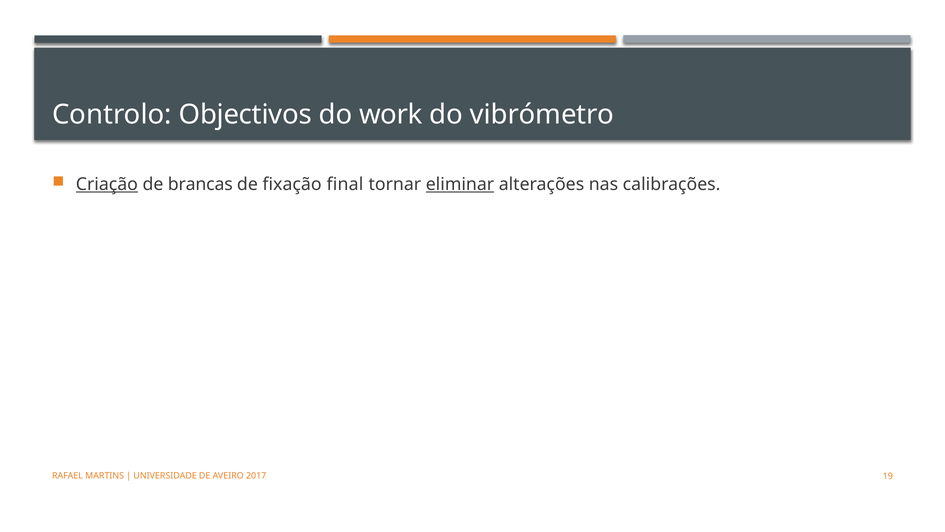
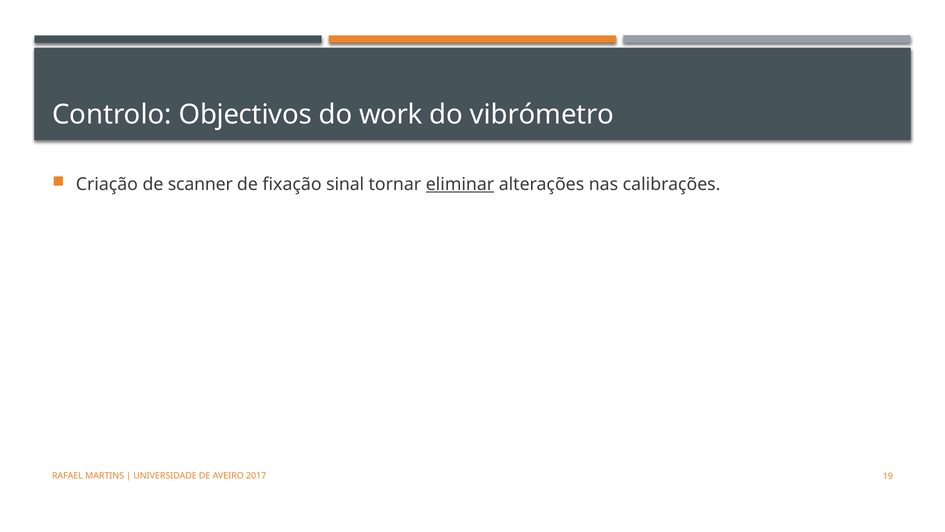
Criação underline: present -> none
brancas: brancas -> scanner
final: final -> sinal
